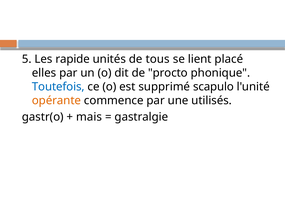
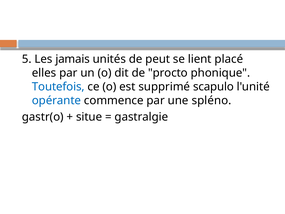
rapide: rapide -> jamais
tous: tous -> peut
opérante colour: orange -> blue
utilisés: utilisés -> spléno
mais: mais -> situe
